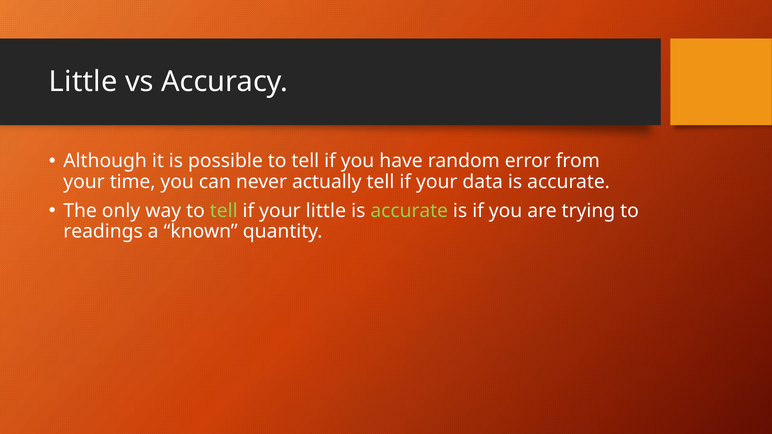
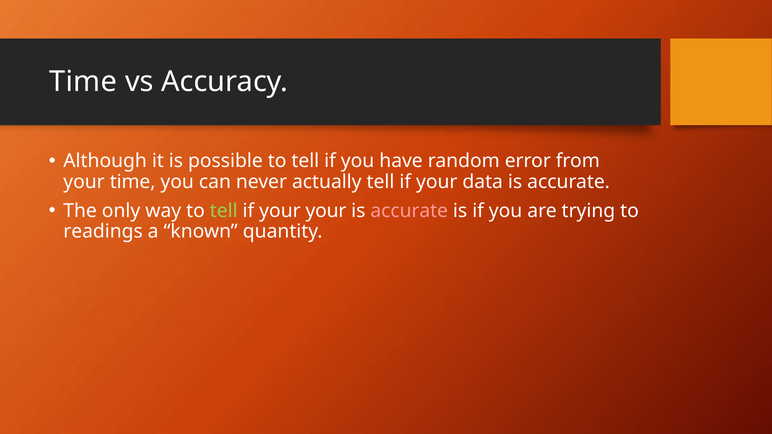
Little at (83, 82): Little -> Time
your little: little -> your
accurate at (409, 211) colour: light green -> pink
